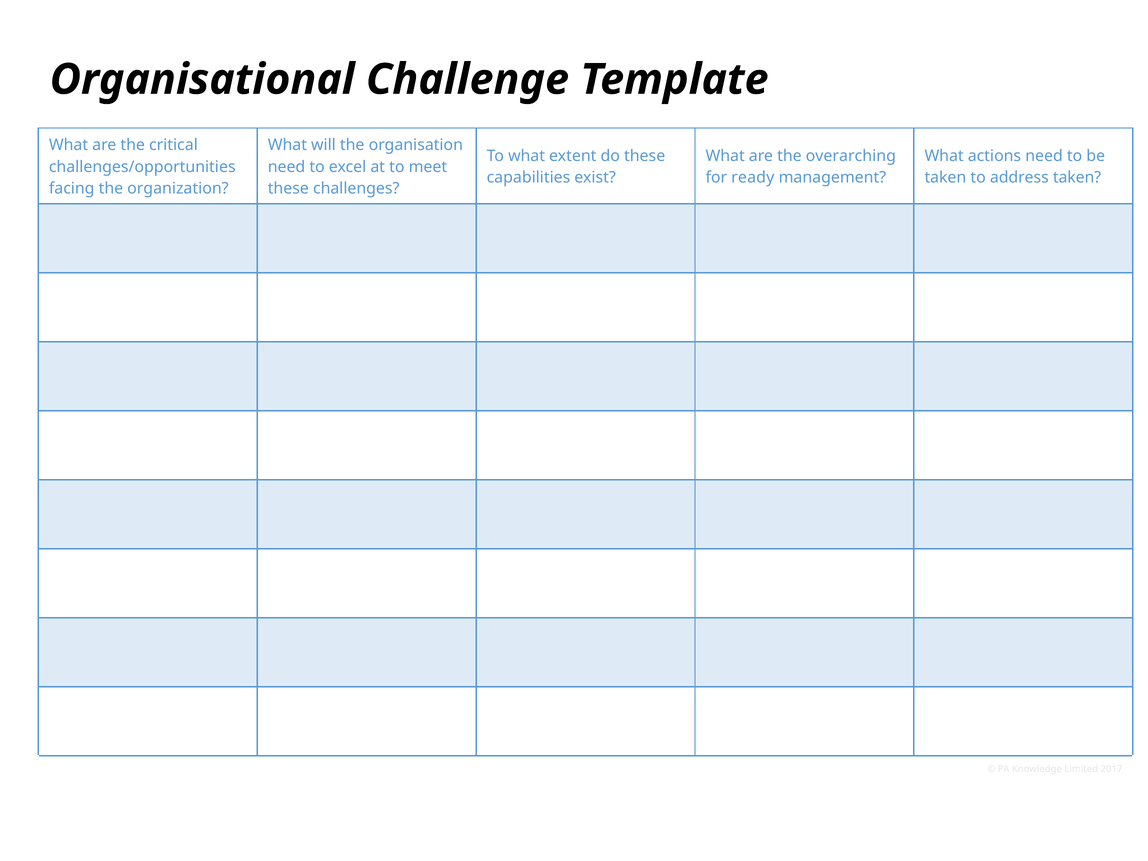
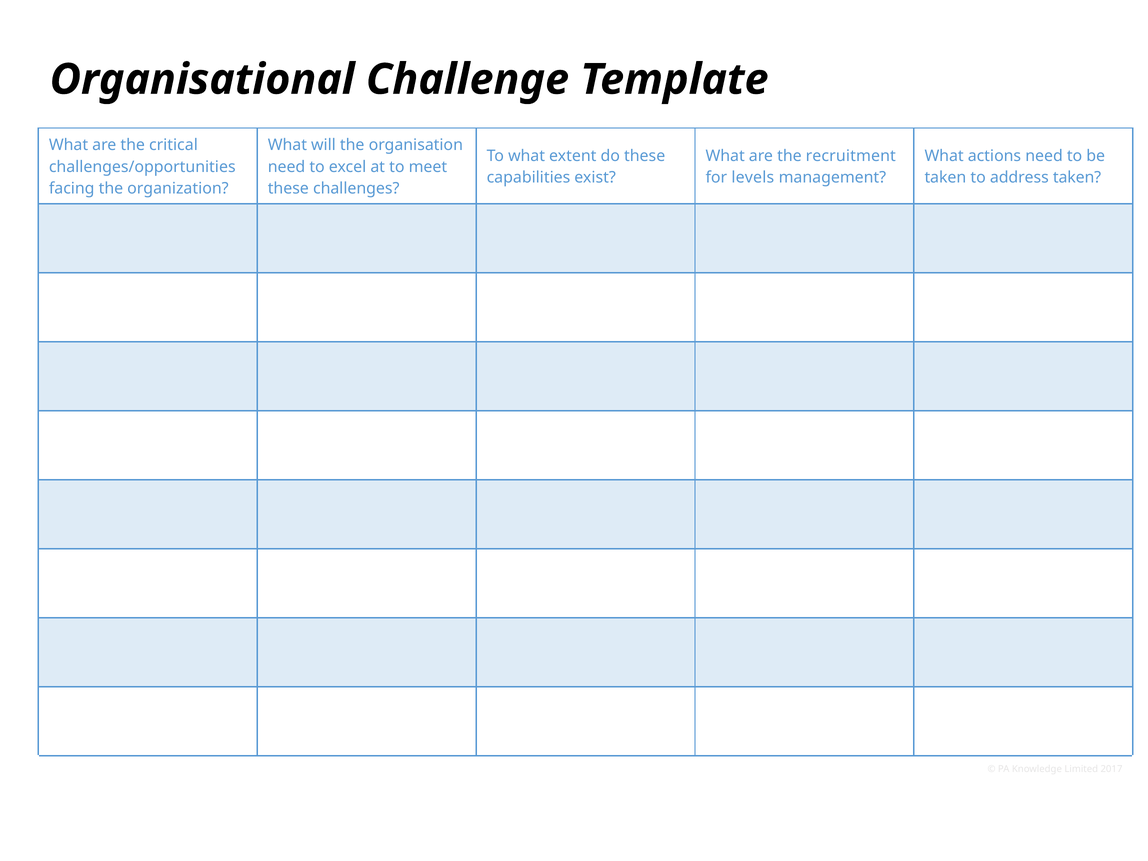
overarching: overarching -> recruitment
ready: ready -> levels
